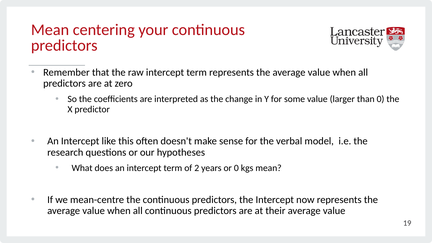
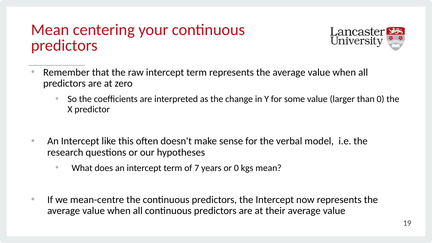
2: 2 -> 7
